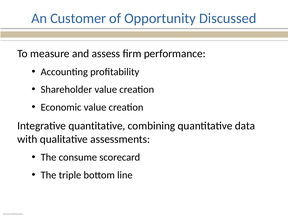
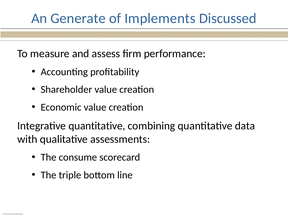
Customer: Customer -> Generate
Opportunity: Opportunity -> Implements
